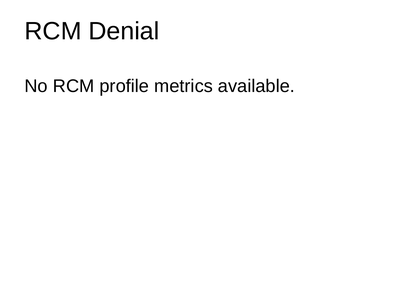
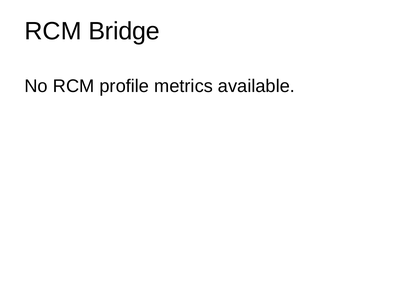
Denial: Denial -> Bridge
